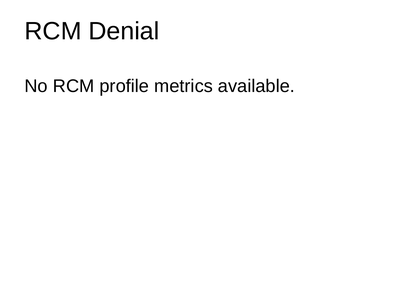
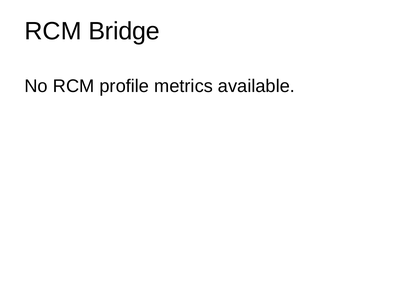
Denial: Denial -> Bridge
